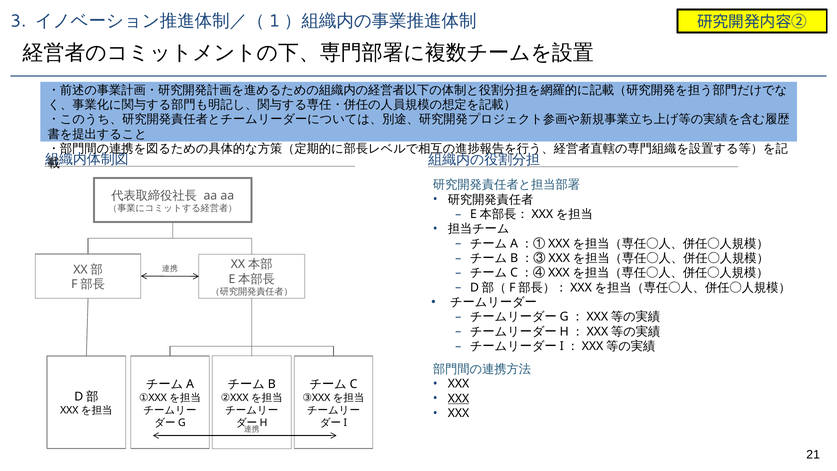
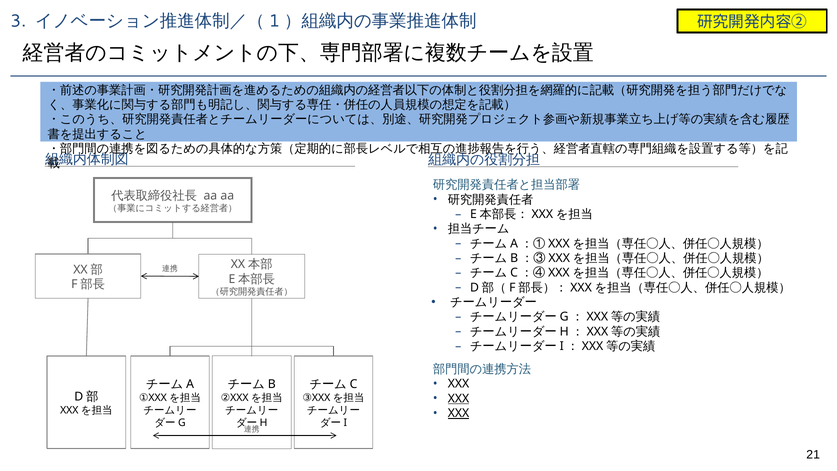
XXX at (459, 413) underline: none -> present
